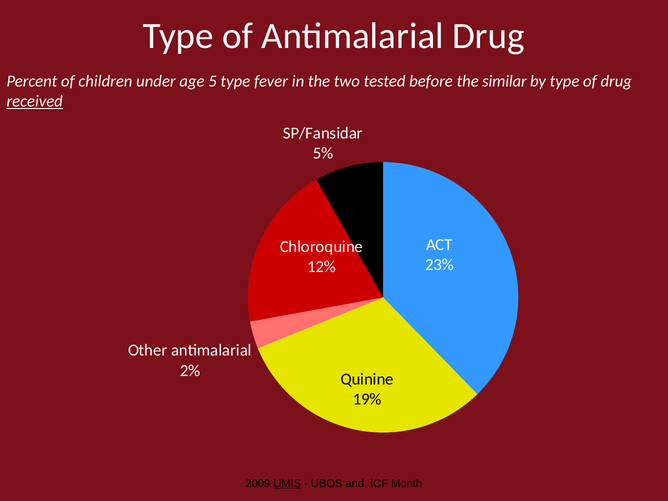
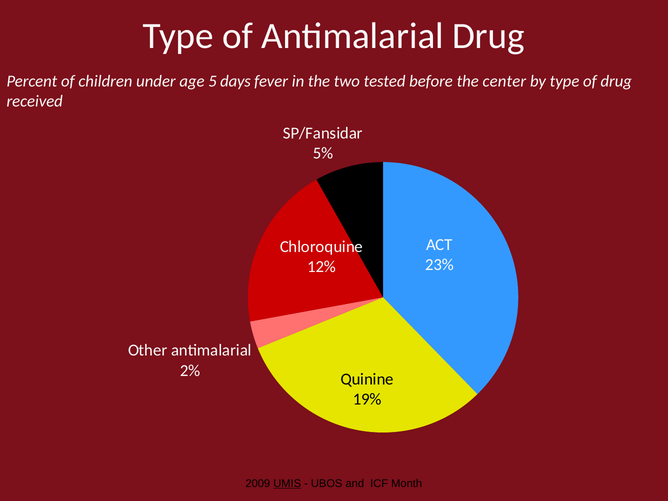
5 type: type -> days
similar: similar -> center
received underline: present -> none
